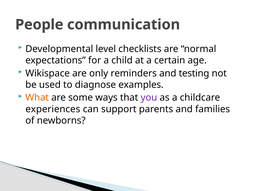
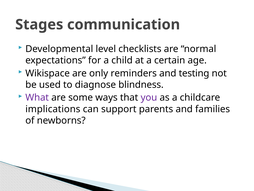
People: People -> Stages
examples: examples -> blindness
What colour: orange -> purple
experiences: experiences -> implications
